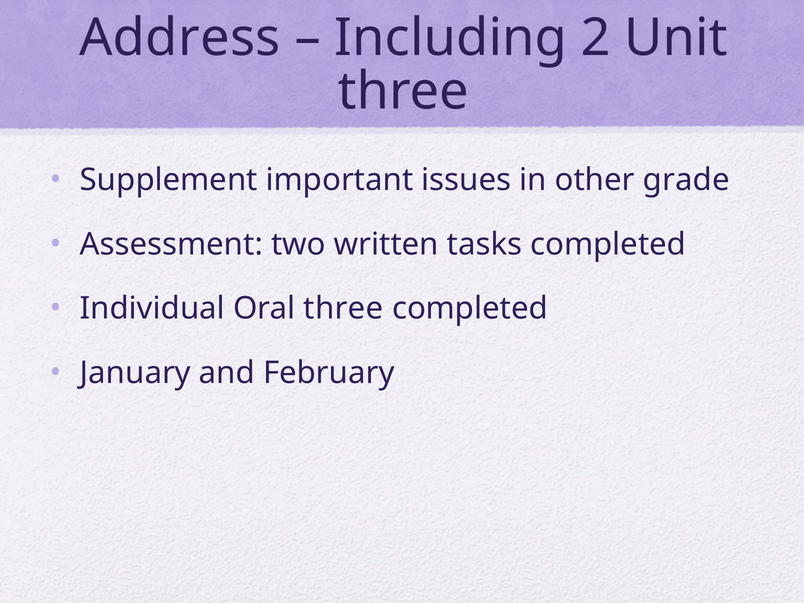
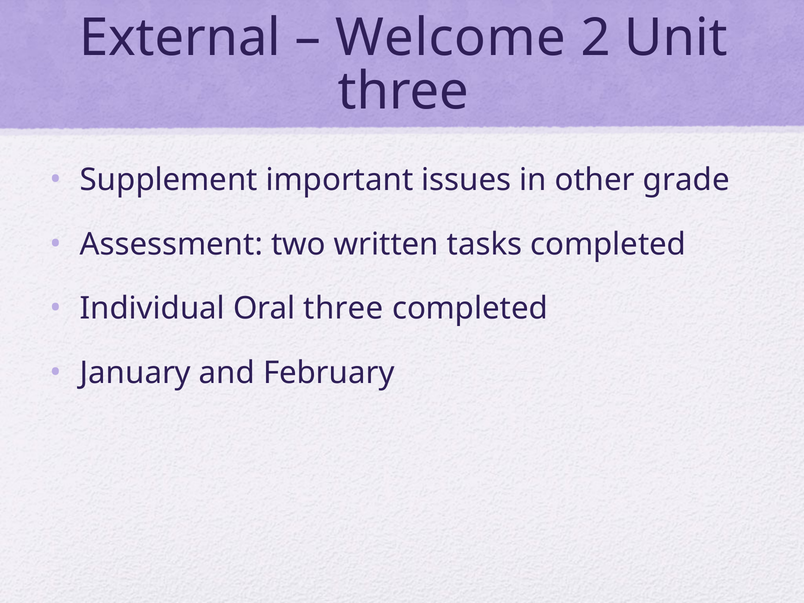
Address: Address -> External
Including: Including -> Welcome
